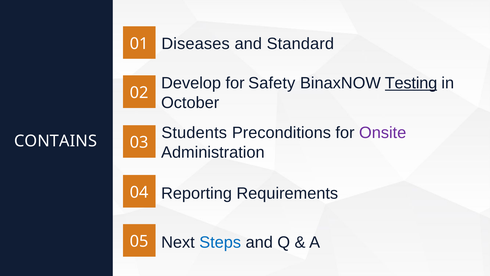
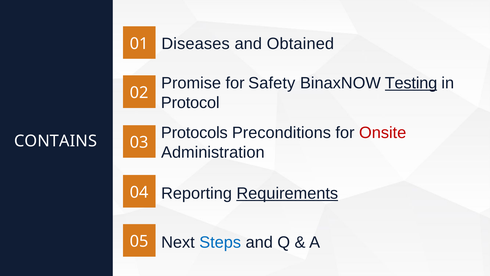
Standard: Standard -> Obtained
Develop: Develop -> Promise
October: October -> Protocol
Students: Students -> Protocols
Onsite colour: purple -> red
Requirements underline: none -> present
